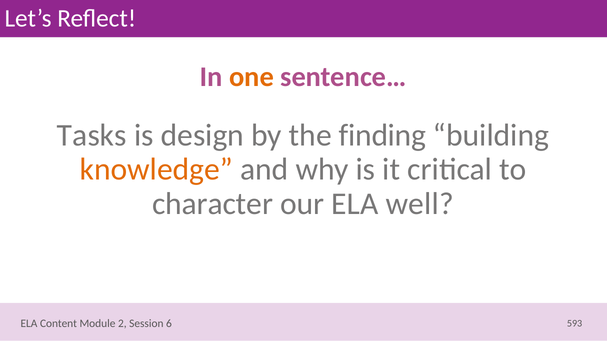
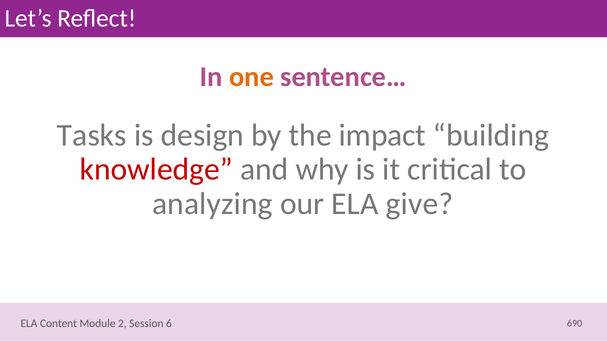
finding: finding -> impact
knowledge colour: orange -> red
character: character -> analyzing
well: well -> give
593: 593 -> 690
